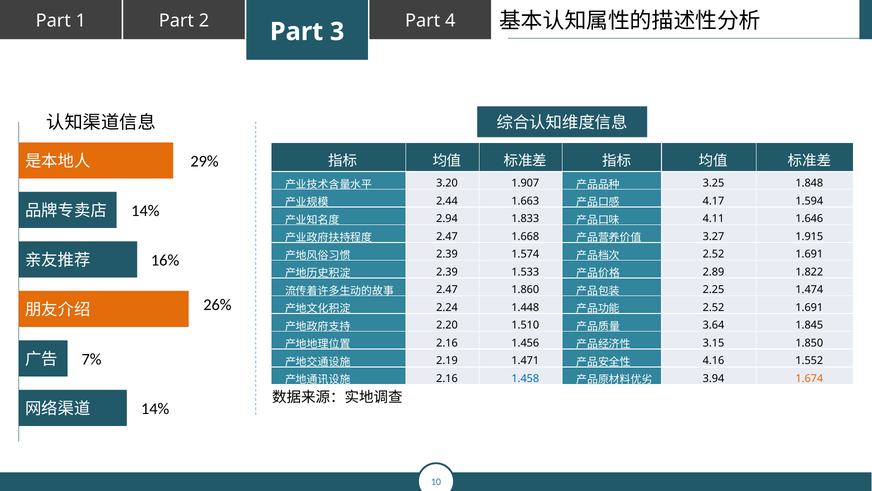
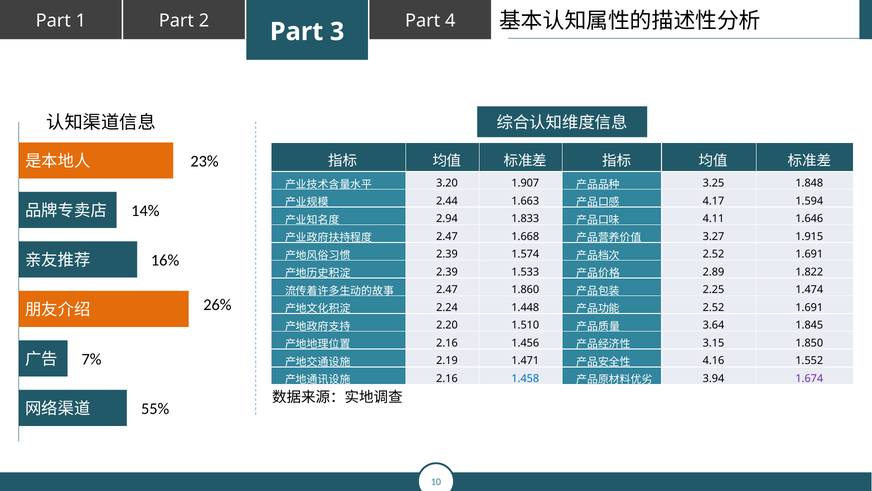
29%: 29% -> 23%
1.674 colour: orange -> purple
14% at (155, 409): 14% -> 55%
